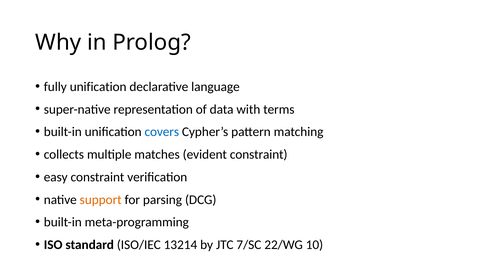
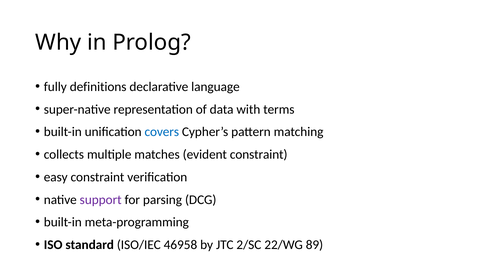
fully unification: unification -> definitions
support colour: orange -> purple
13214: 13214 -> 46958
7/SC: 7/SC -> 2/SC
10: 10 -> 89
